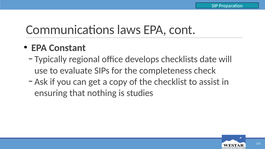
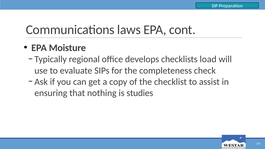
Constant: Constant -> Moisture
date: date -> load
